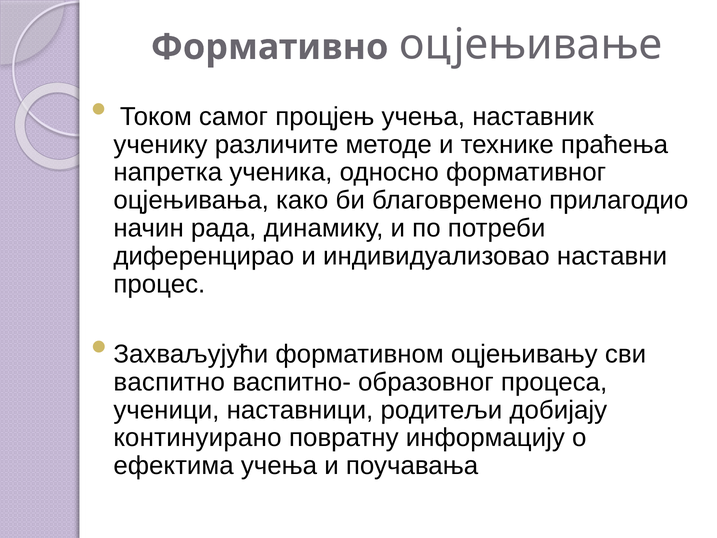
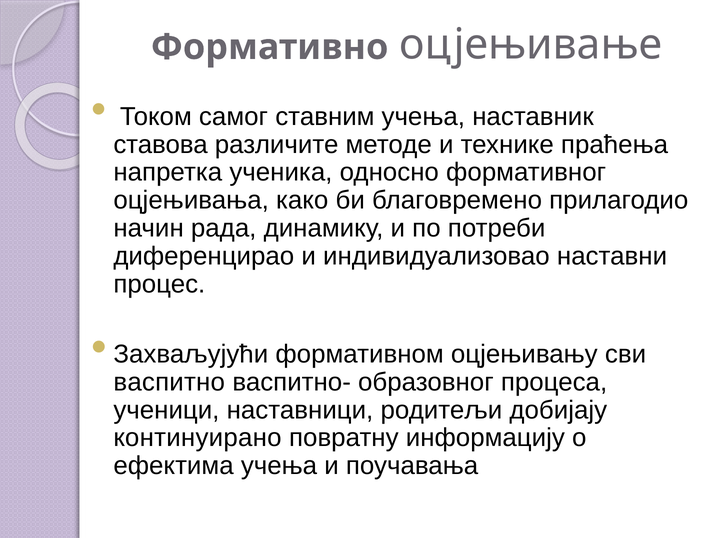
процјењ: процјењ -> ставним
ученику: ученику -> ставова
